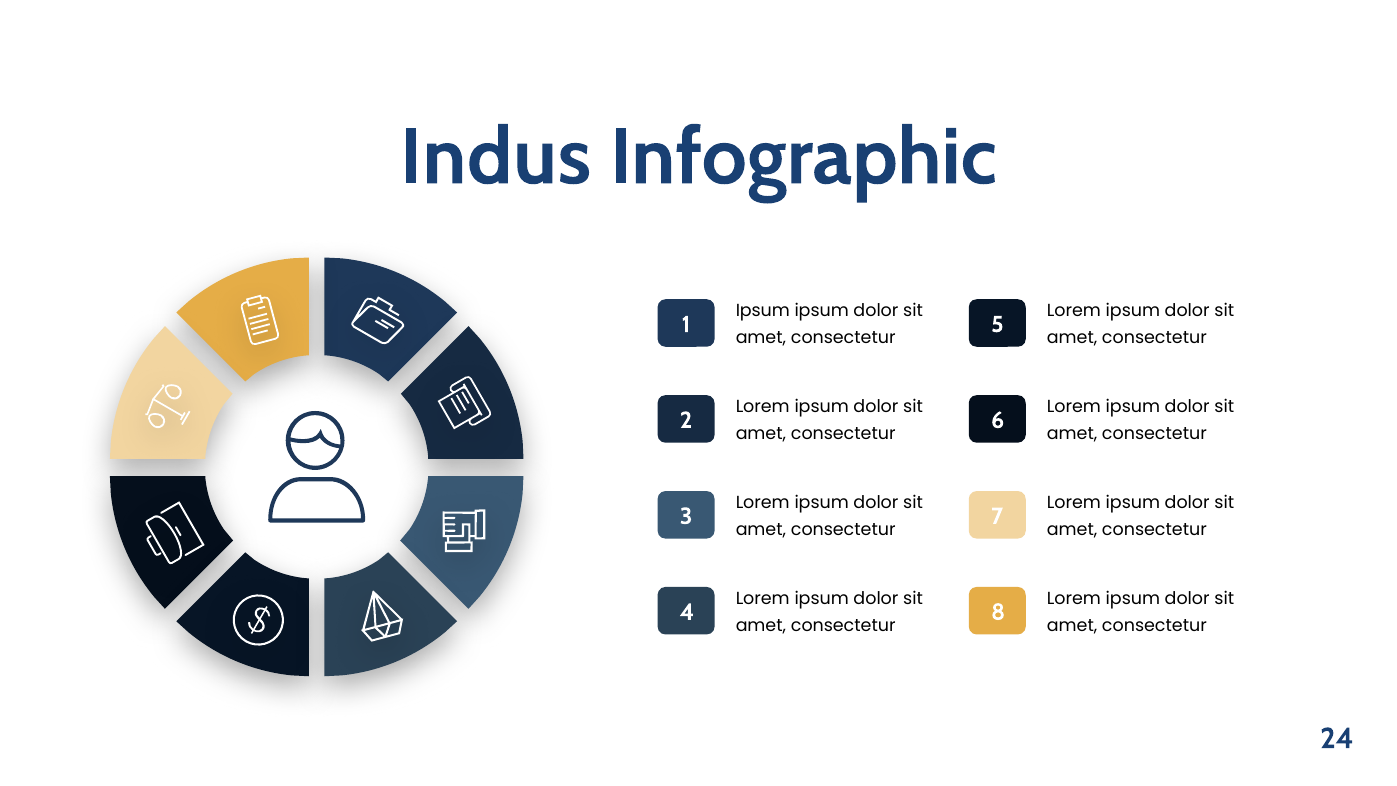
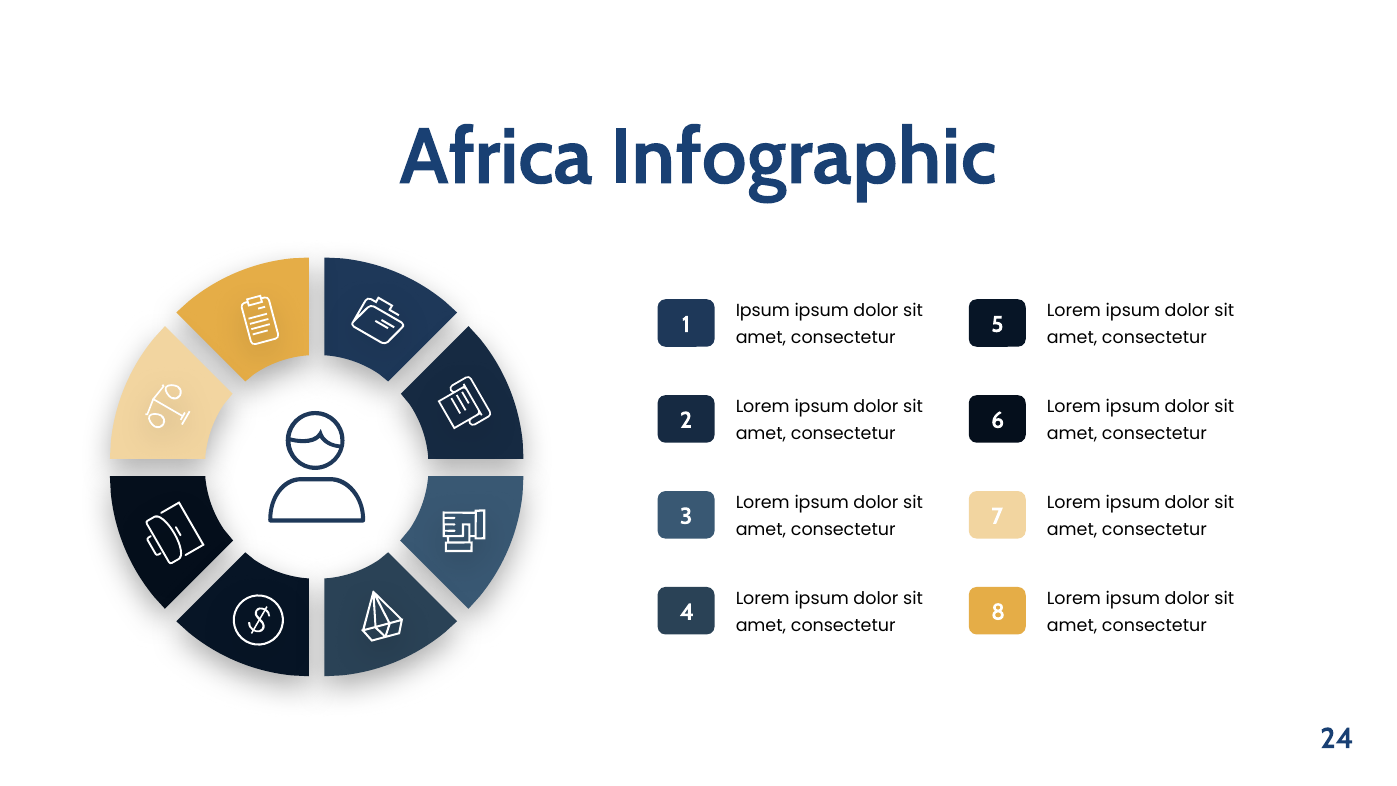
Indus: Indus -> Africa
